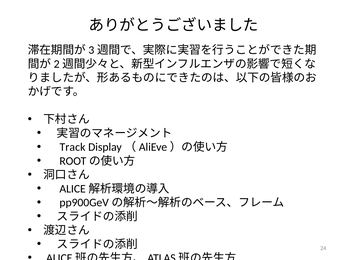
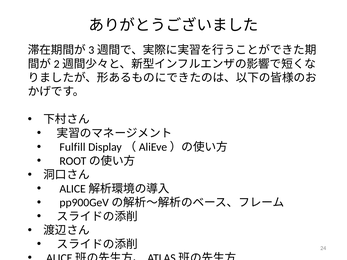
Track: Track -> Fulfill
